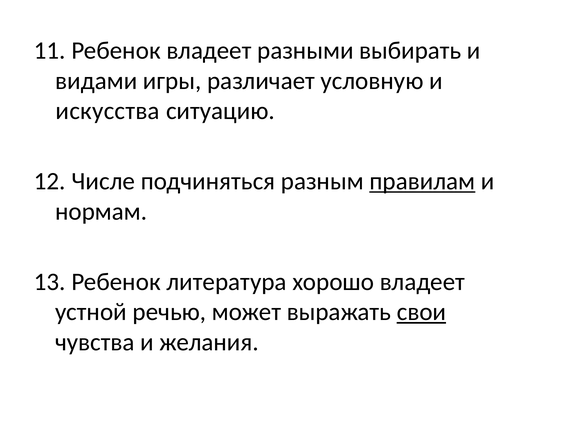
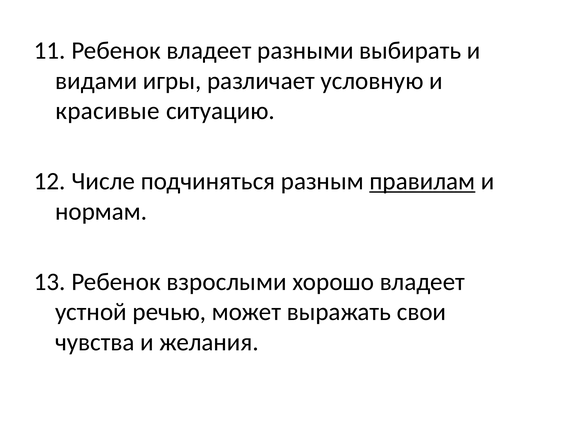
искусства: искусства -> красивые
литература: литература -> взрослыми
свои underline: present -> none
